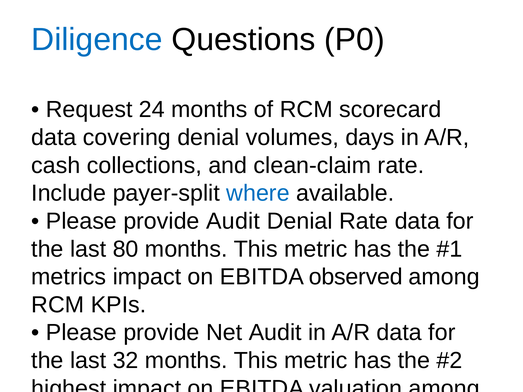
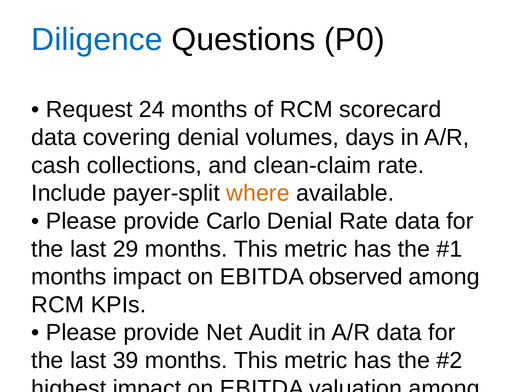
where colour: blue -> orange
provide Audit: Audit -> Carlo
80: 80 -> 29
metrics at (69, 277): metrics -> months
32: 32 -> 39
